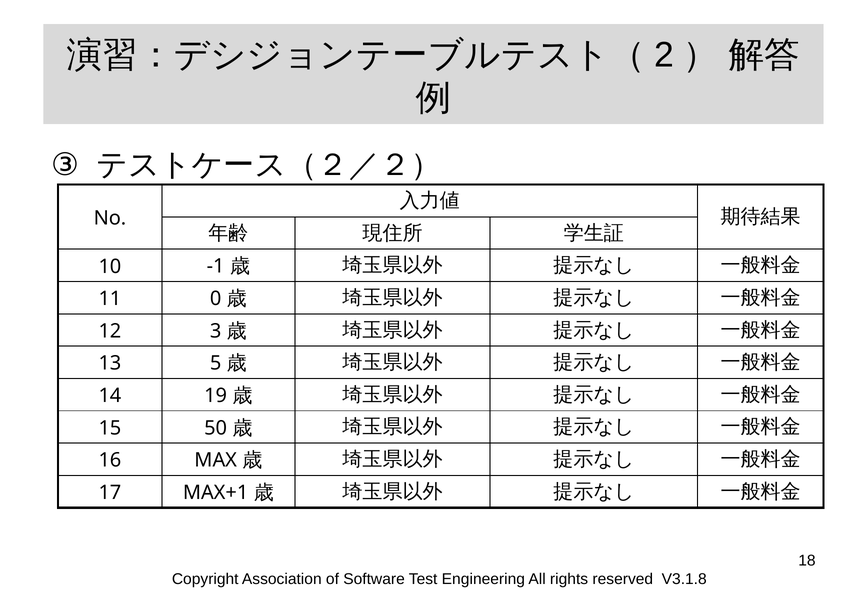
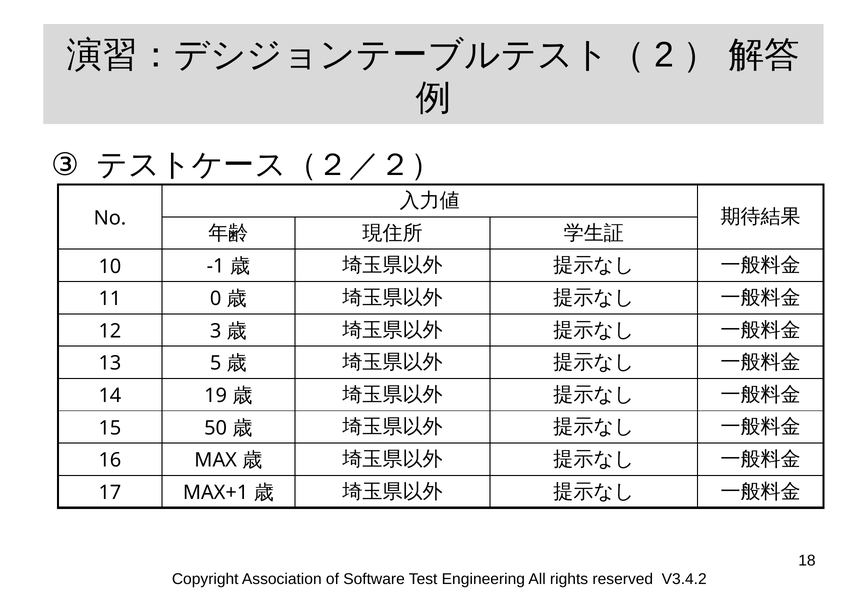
V3.1.8: V3.1.8 -> V3.4.2
